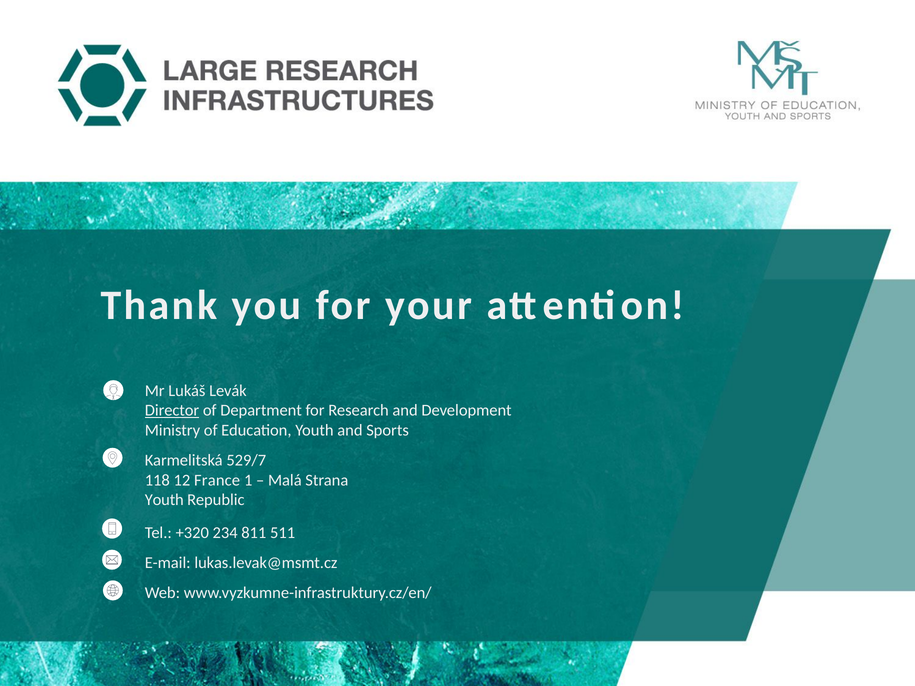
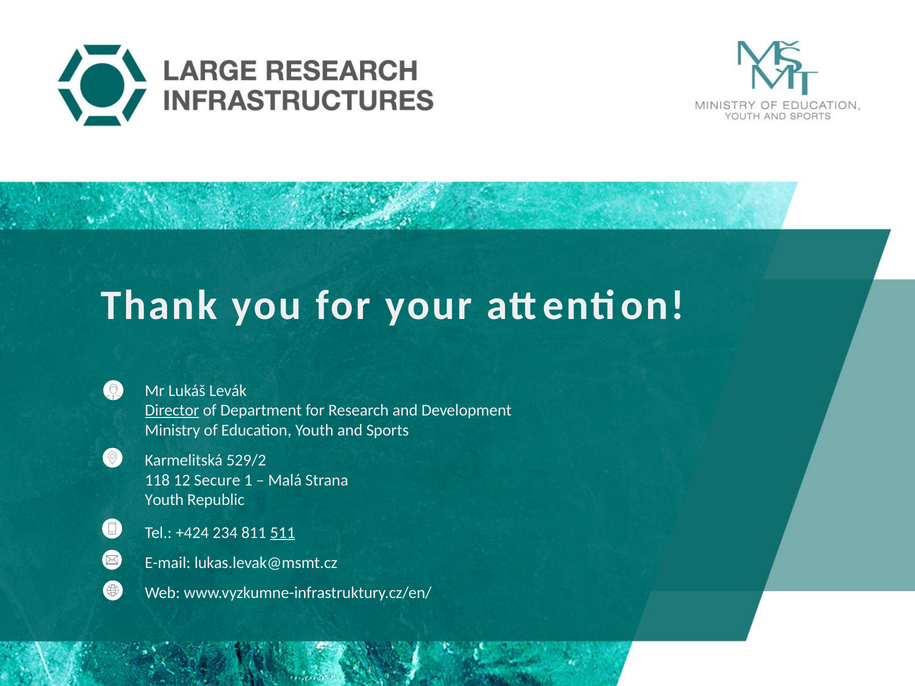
529/7: 529/7 -> 529/2
France: France -> Secure
+320: +320 -> +424
511 underline: none -> present
